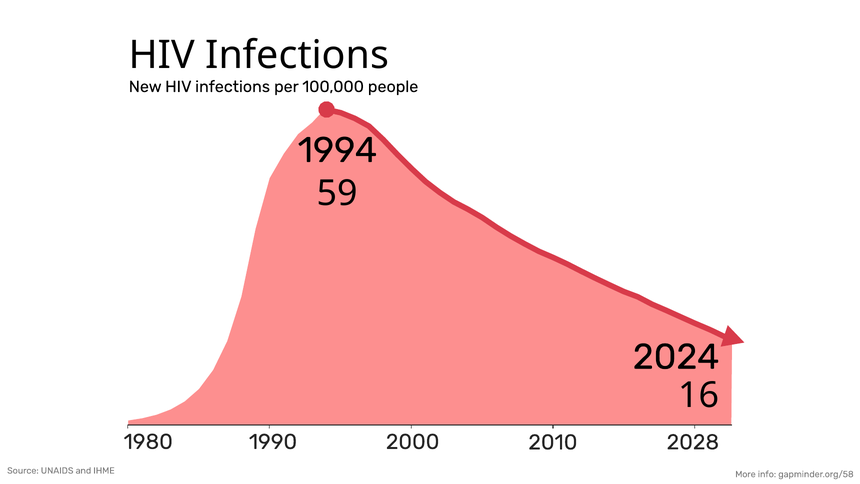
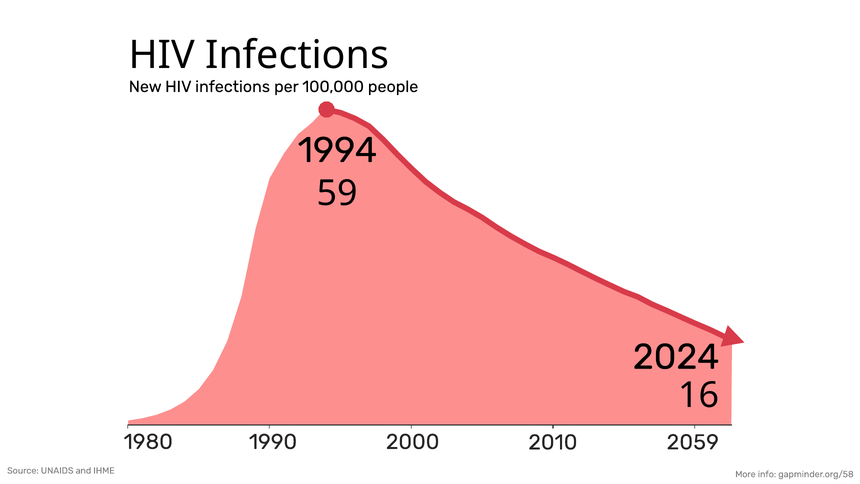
2028: 2028 -> 2059
